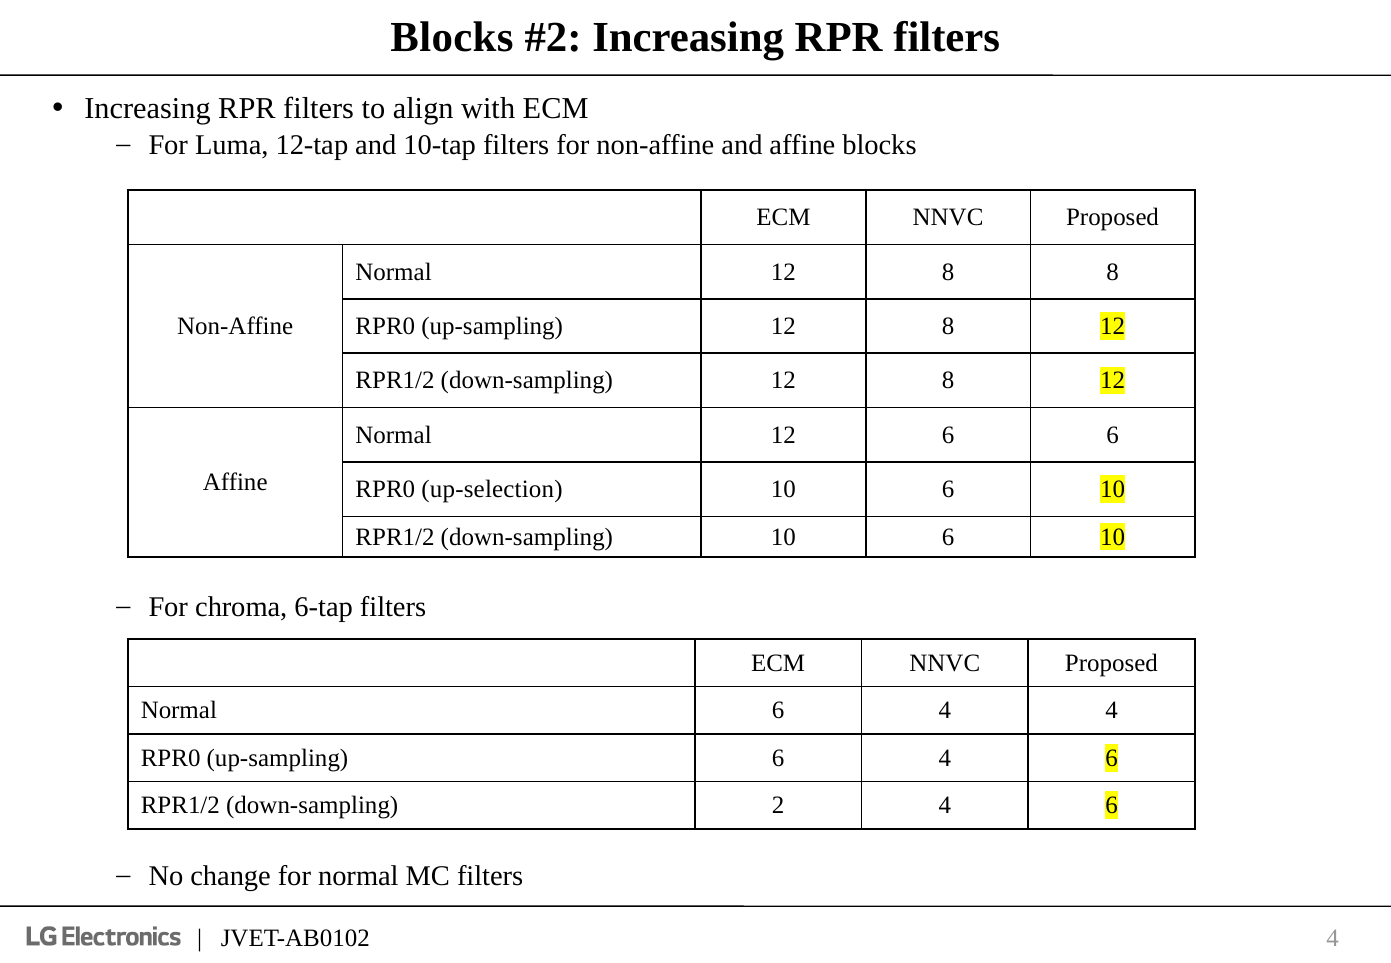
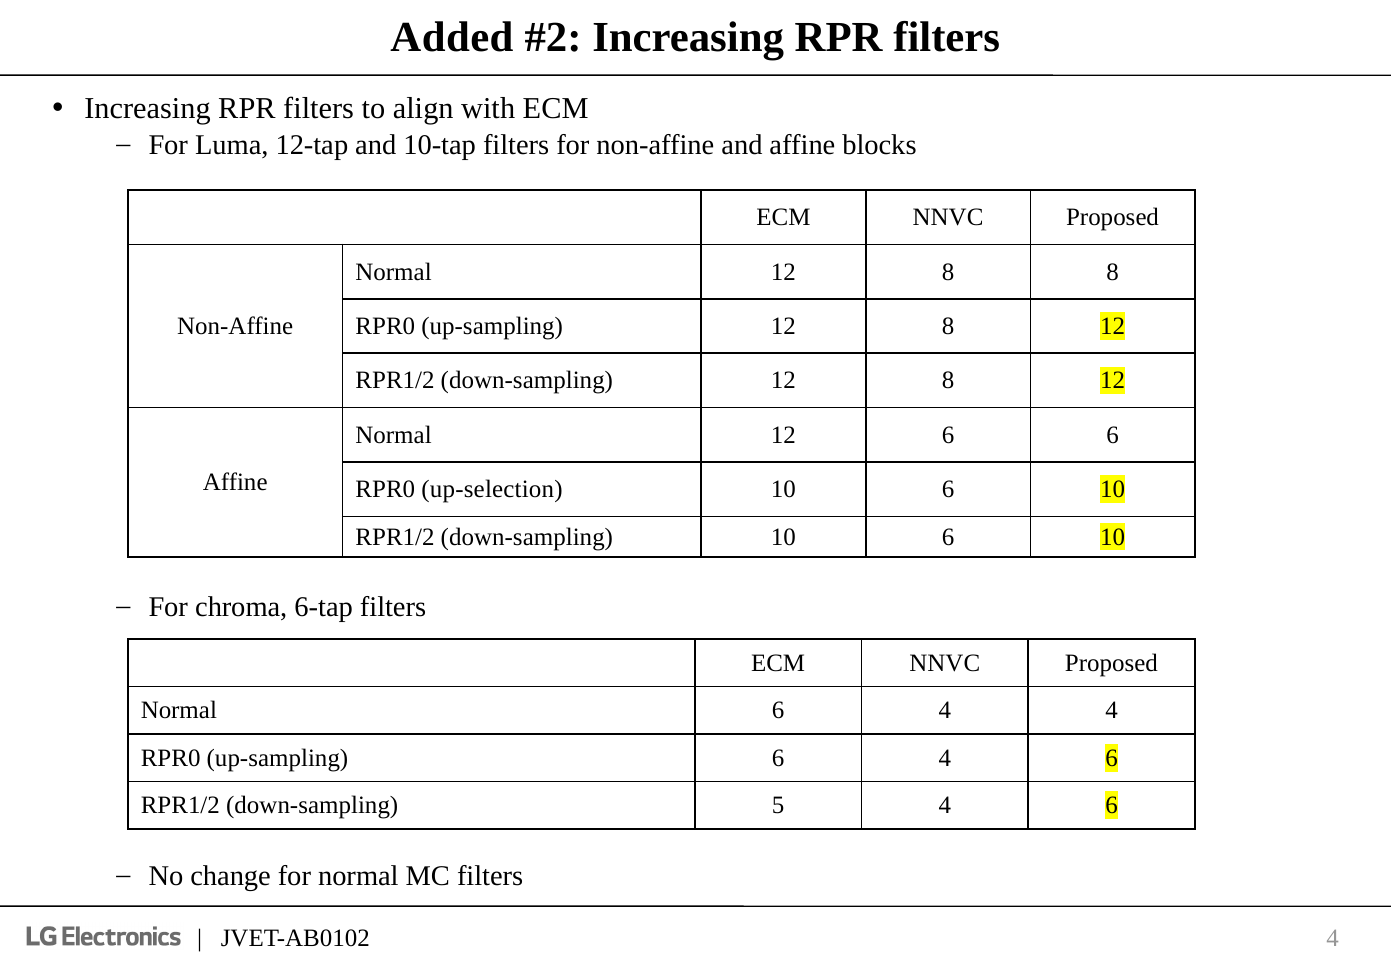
Blocks at (452, 37): Blocks -> Added
2: 2 -> 5
